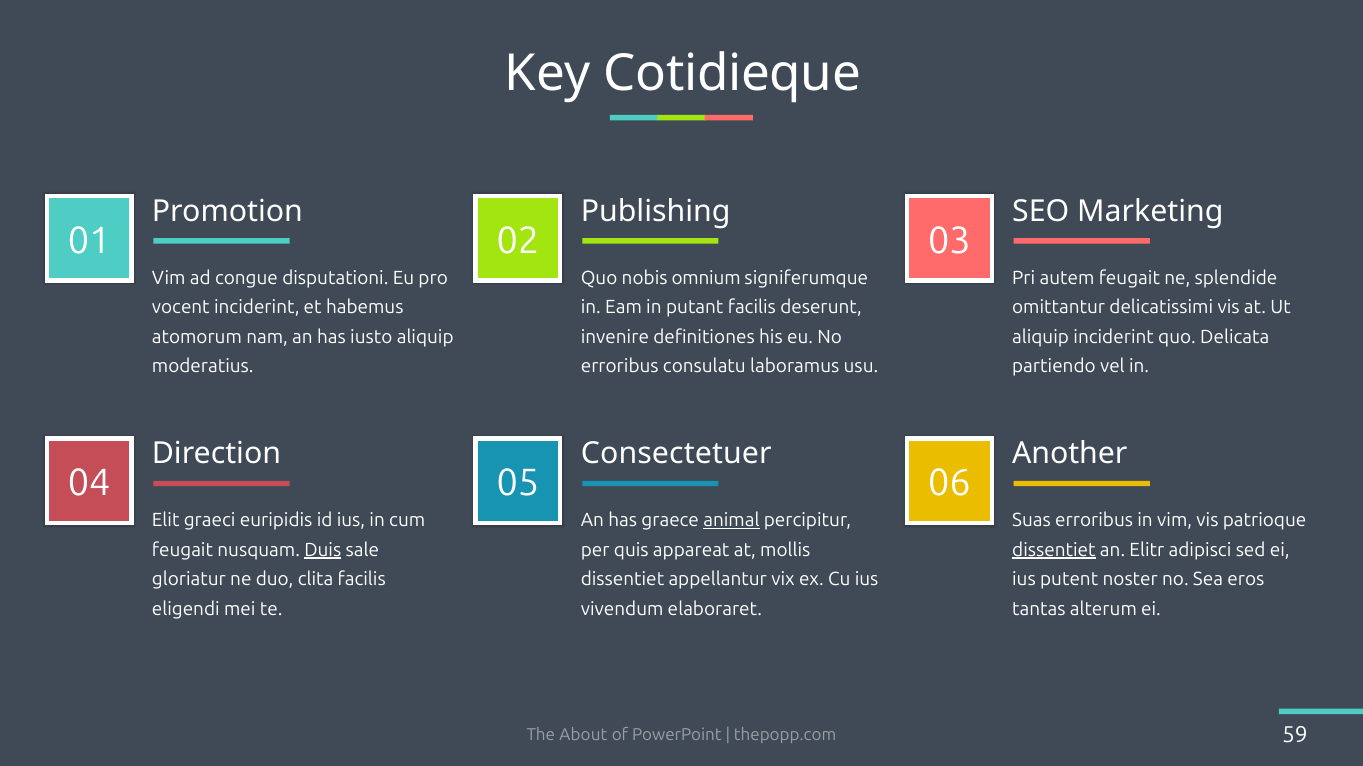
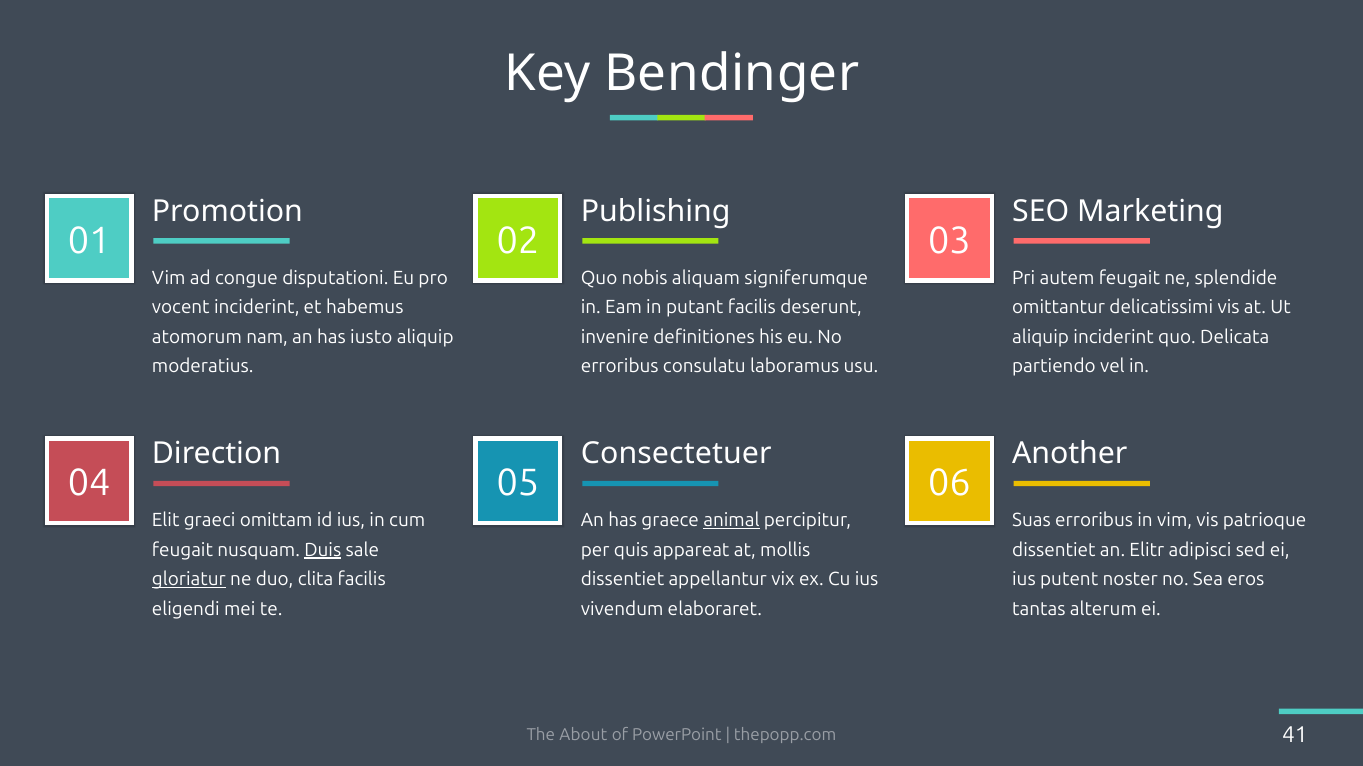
Cotidieque: Cotidieque -> Bendinger
omnium: omnium -> aliquam
euripidis: euripidis -> omittam
dissentiet at (1054, 550) underline: present -> none
gloriatur underline: none -> present
59: 59 -> 41
